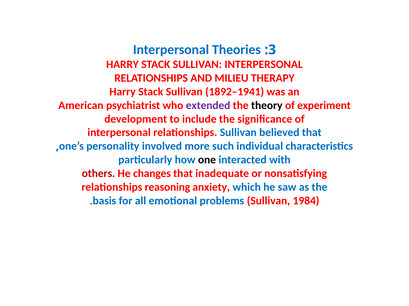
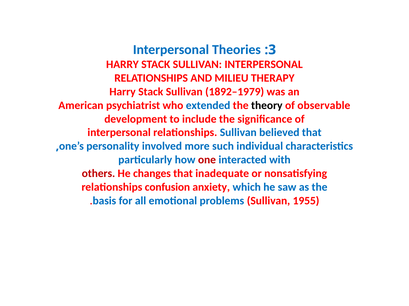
1892–1941: 1892–1941 -> 1892–1979
extended colour: purple -> blue
experiment: experiment -> observable
one colour: black -> red
reasoning: reasoning -> confusion
1984: 1984 -> 1955
